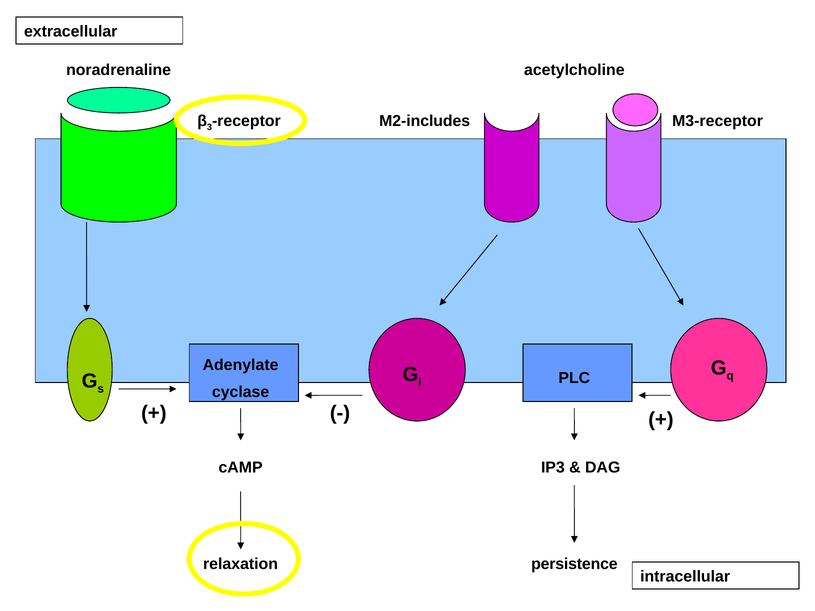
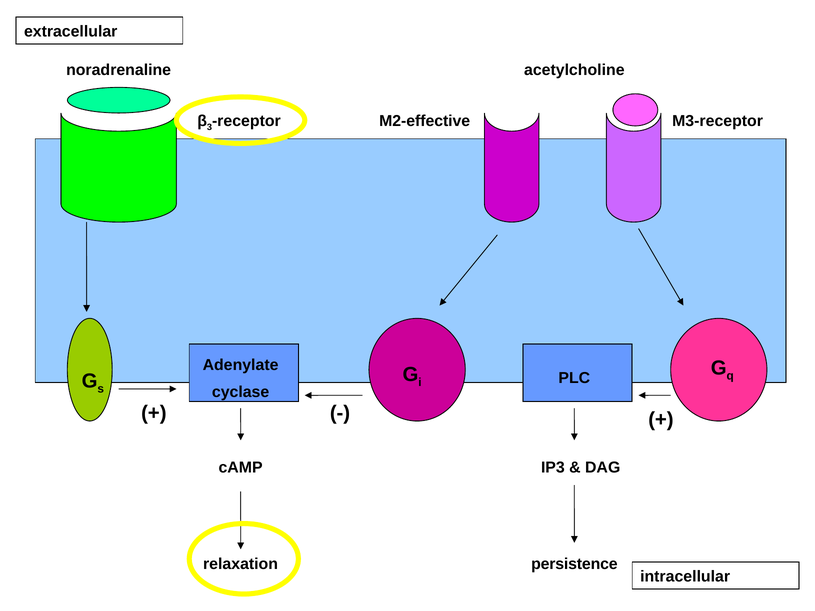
M2-includes: M2-includes -> M2-effective
